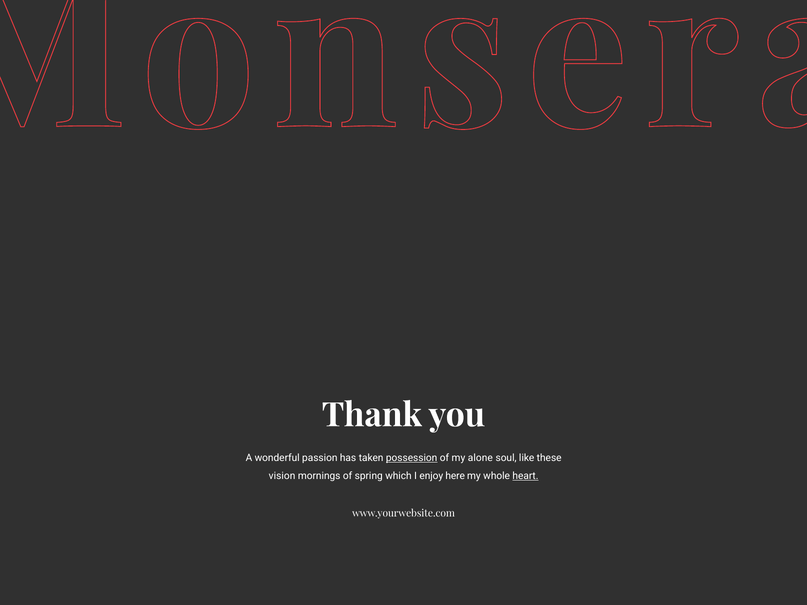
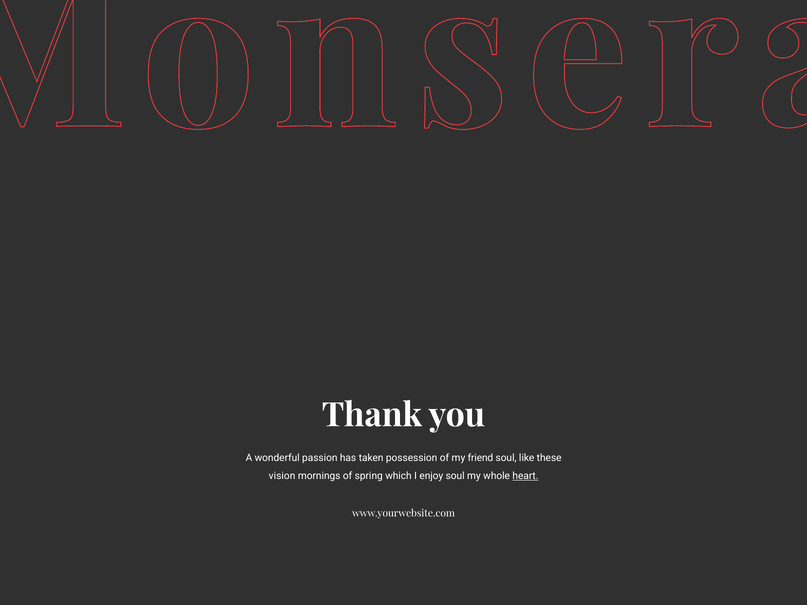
possession underline: present -> none
alone: alone -> friend
enjoy here: here -> soul
